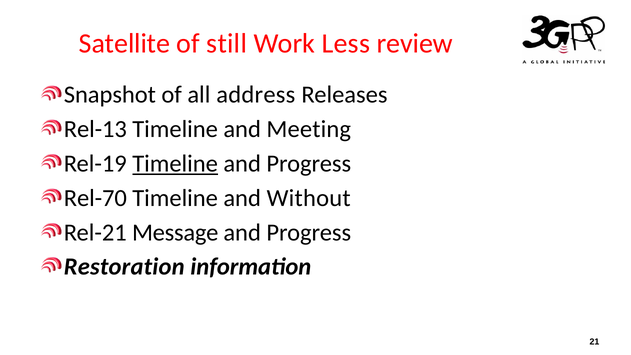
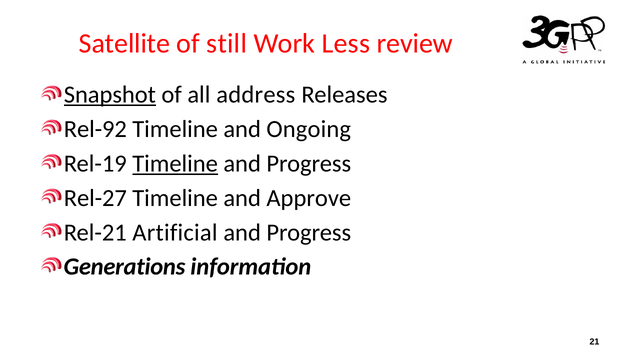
Snapshot underline: none -> present
Rel-13: Rel-13 -> Rel-92
Meeting: Meeting -> Ongoing
Rel-70: Rel-70 -> Rel-27
Without: Without -> Approve
Message: Message -> Artificial
Restoration: Restoration -> Generations
